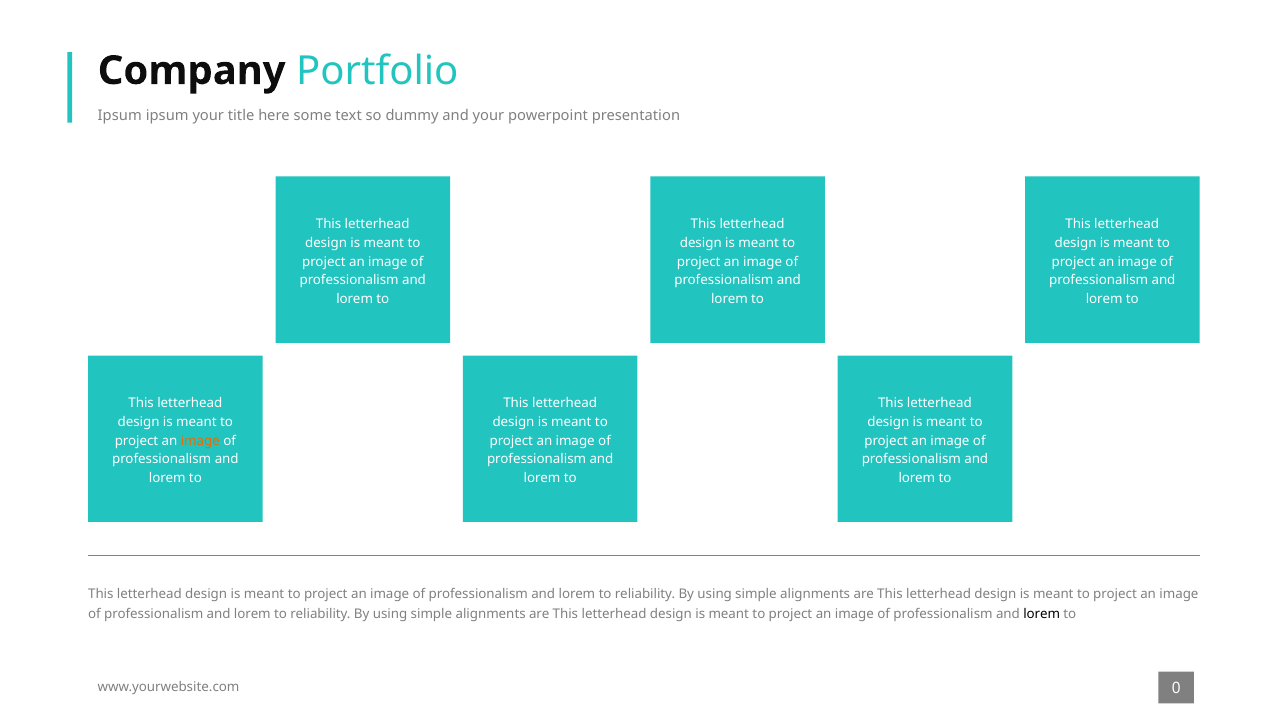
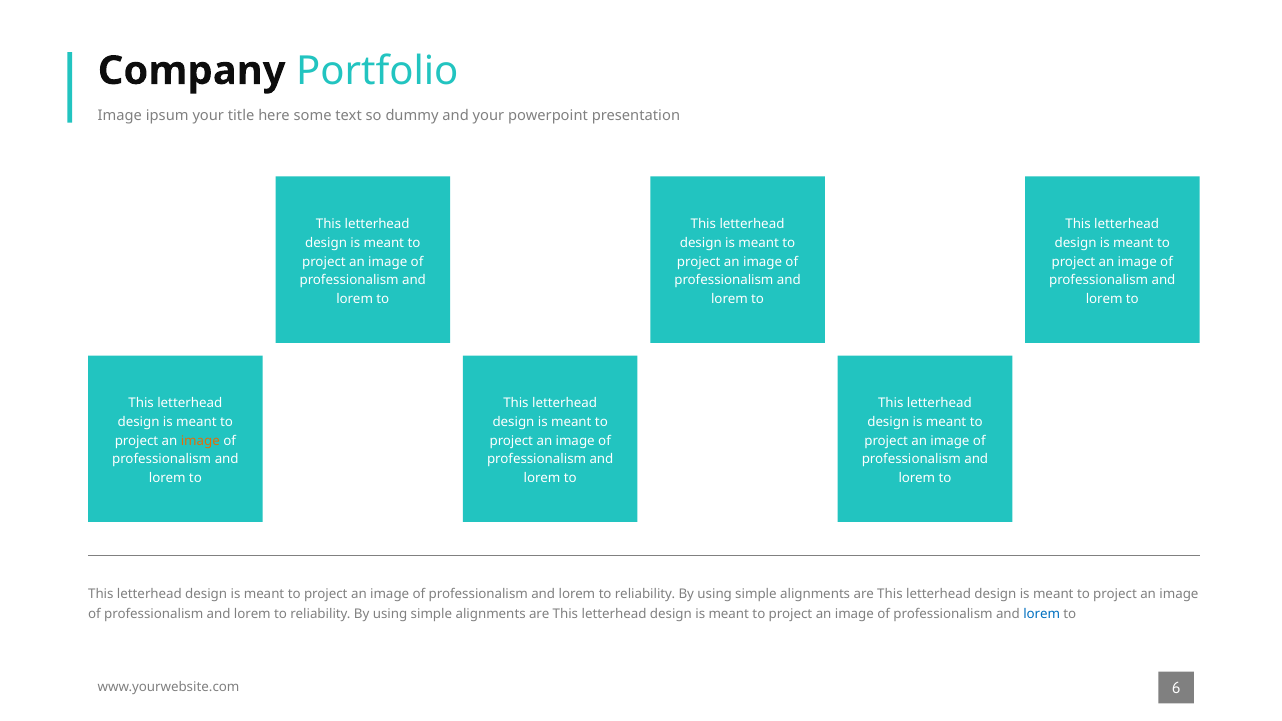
Ipsum at (120, 115): Ipsum -> Image
lorem at (1042, 615) colour: black -> blue
0: 0 -> 6
